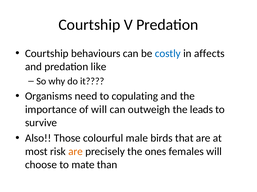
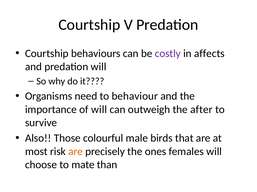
costly colour: blue -> purple
predation like: like -> will
copulating: copulating -> behaviour
leads: leads -> after
